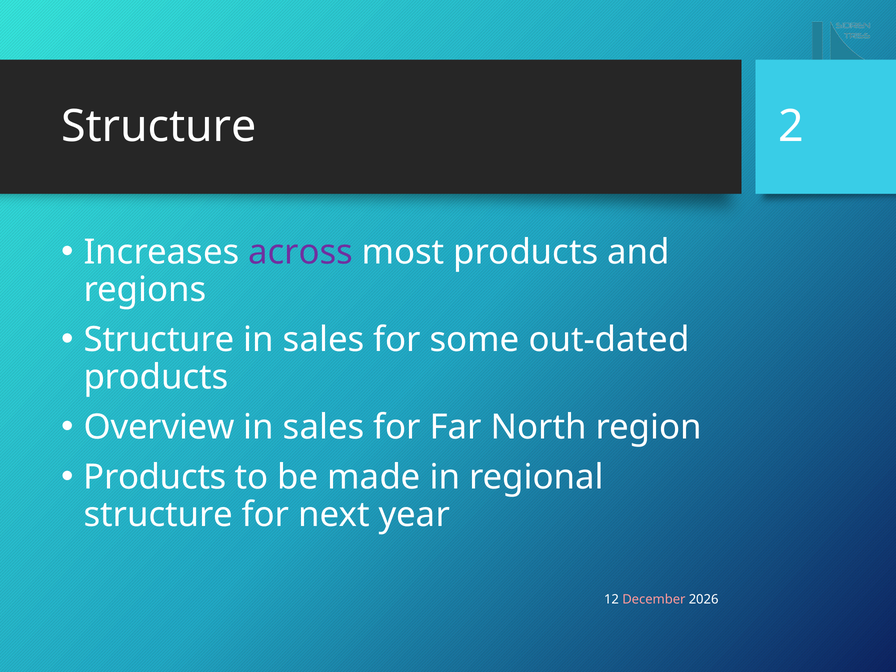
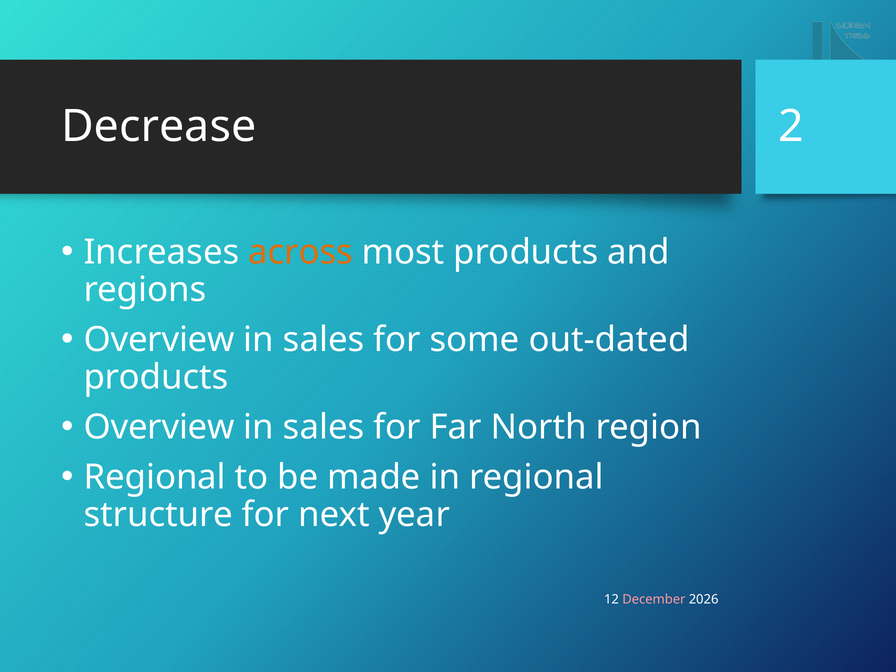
Structure at (159, 126): Structure -> Decrease
across colour: purple -> orange
Structure at (159, 340): Structure -> Overview
Products at (155, 477): Products -> Regional
